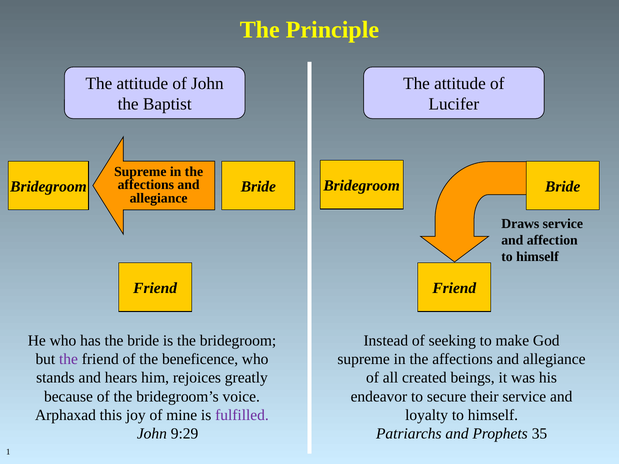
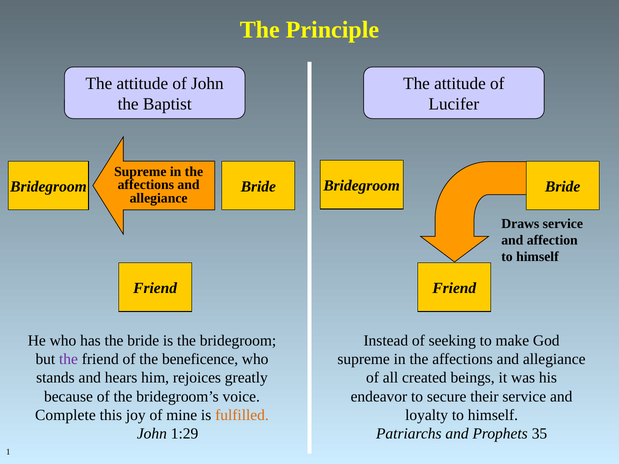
Arphaxad: Arphaxad -> Complete
fulfilled colour: purple -> orange
9:29: 9:29 -> 1:29
